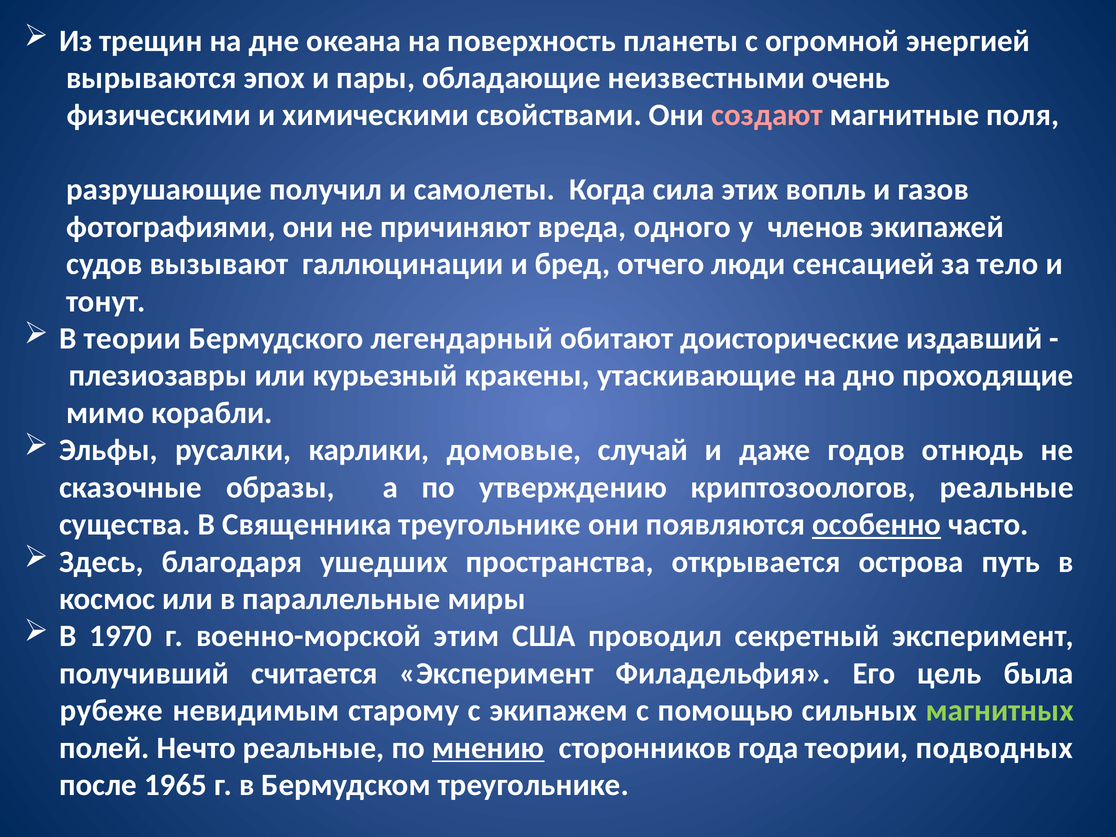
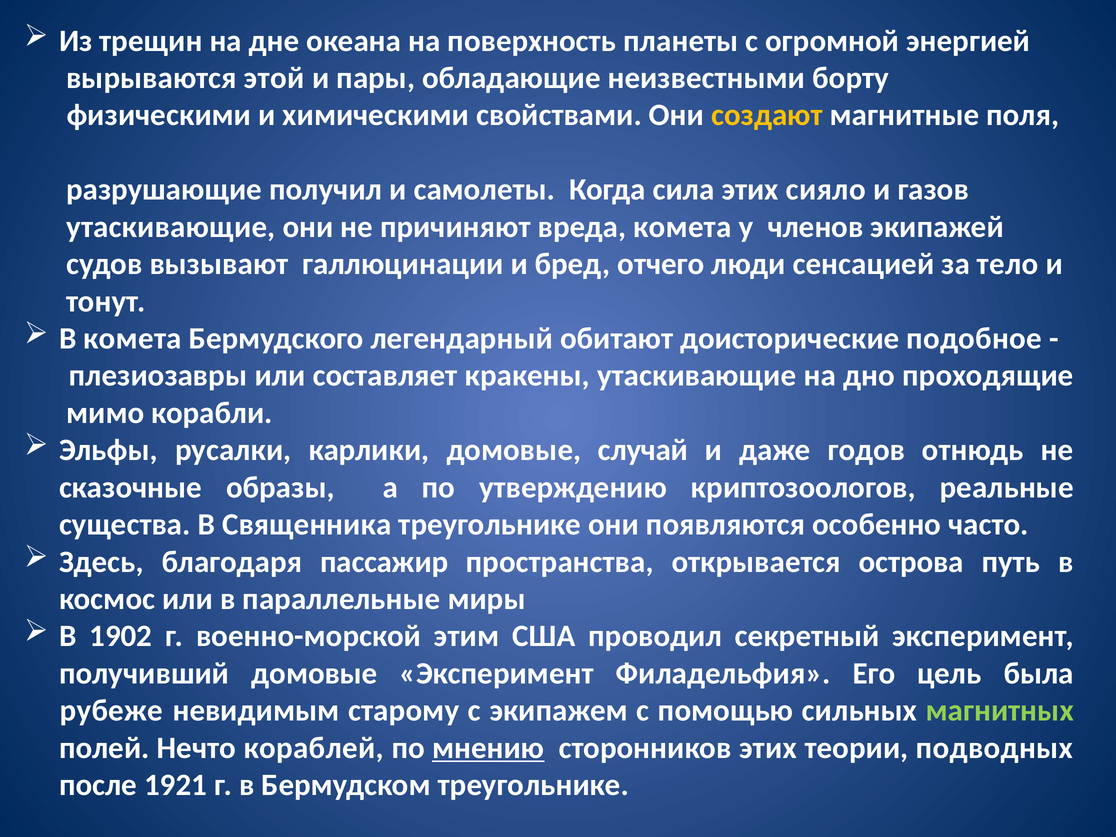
эпох: эпох -> этой
очень: очень -> борту
создают colour: pink -> yellow
вопль: вопль -> сияло
фотографиями at (171, 227): фотографиями -> утаскивающие
вреда одного: одного -> комета
В теории: теории -> комета
издавший: издавший -> подобное
курьезный: курьезный -> составляет
особенно underline: present -> none
ушедших: ушедших -> пассажир
1970: 1970 -> 1902
получивший считается: считается -> домовые
Нечто реальные: реальные -> кораблей
сторонников года: года -> этих
1965: 1965 -> 1921
